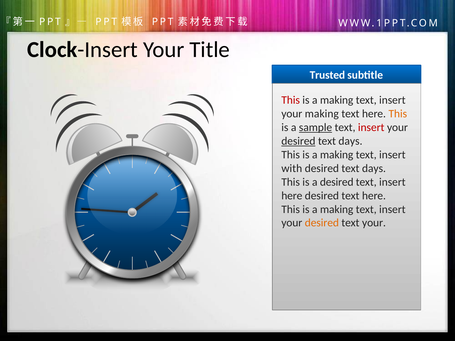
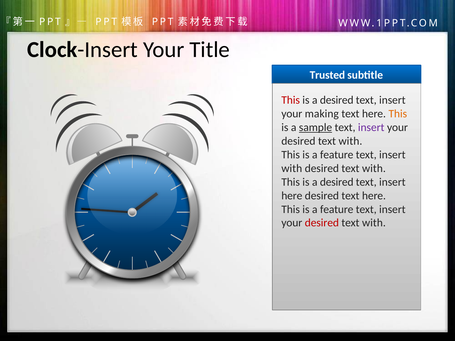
making at (337, 100): making -> desired
insert at (371, 128) colour: red -> purple
desired at (298, 141) underline: present -> none
days at (350, 141): days -> with
making at (337, 155): making -> feature
days at (374, 168): days -> with
making at (337, 209): making -> feature
desired at (322, 223) colour: orange -> red
your at (374, 223): your -> with
